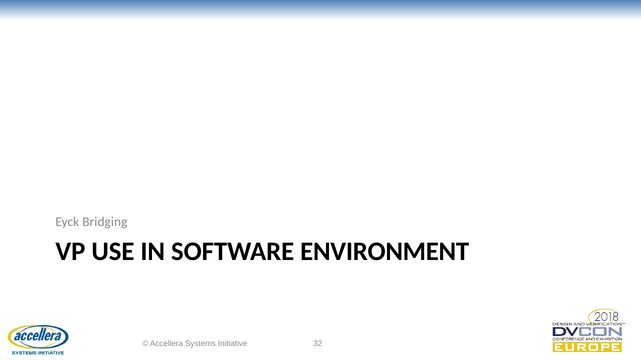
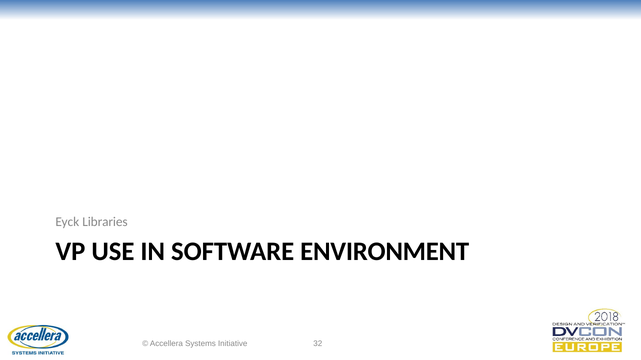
Bridging: Bridging -> Libraries
